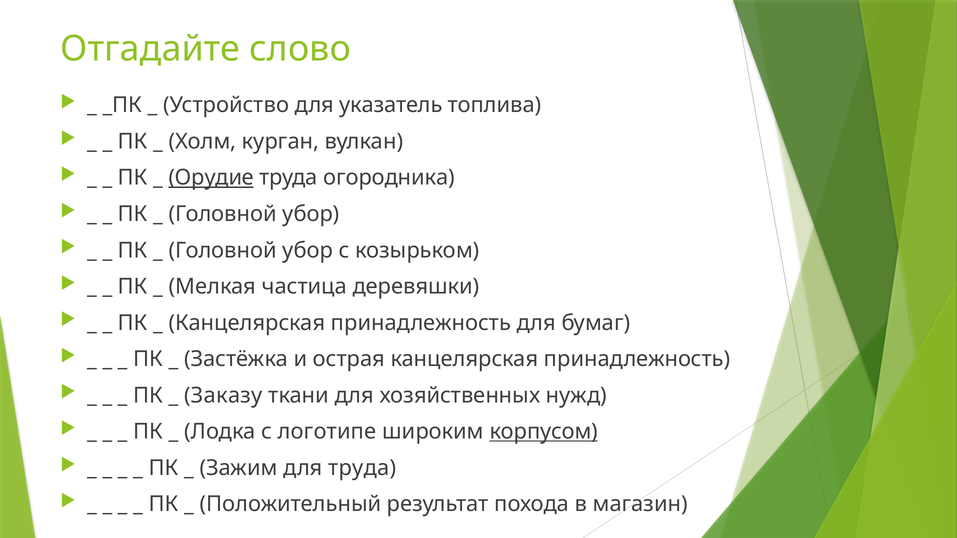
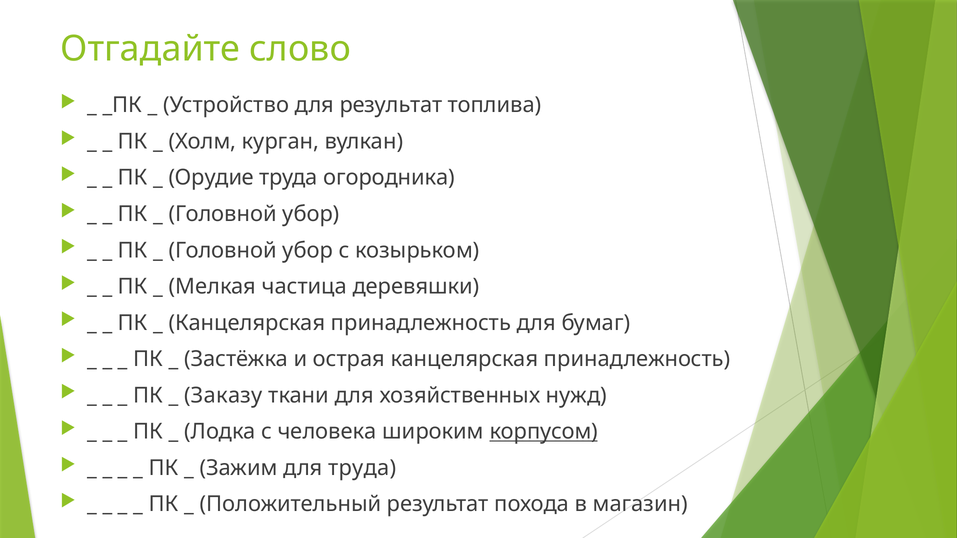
для указатель: указатель -> результат
Орудие underline: present -> none
логотипе: логотипе -> человека
